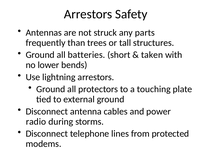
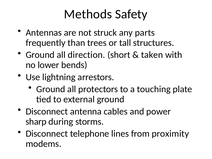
Arrestors at (88, 14): Arrestors -> Methods
batteries: batteries -> direction
radio: radio -> sharp
protected: protected -> proximity
